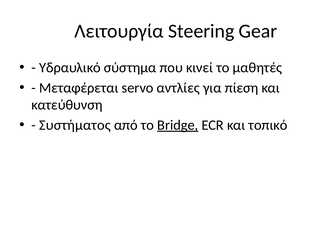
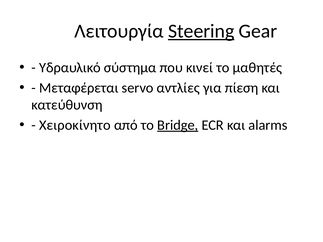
Steering underline: none -> present
Συστήματος: Συστήματος -> Χειροκίνητο
τοπικό: τοπικό -> alarms
